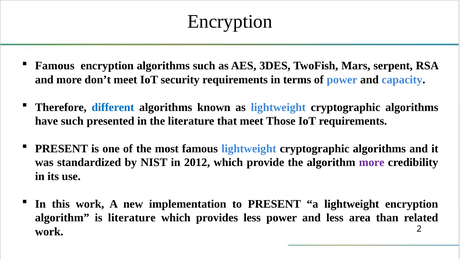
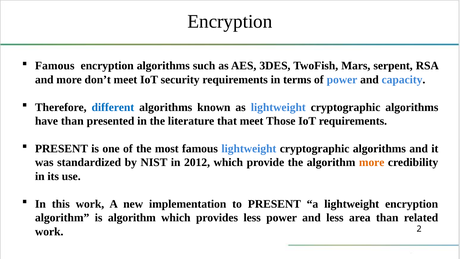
have such: such -> than
more at (372, 162) colour: purple -> orange
is literature: literature -> algorithm
